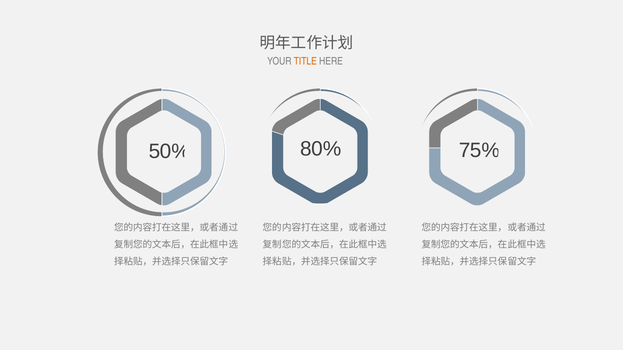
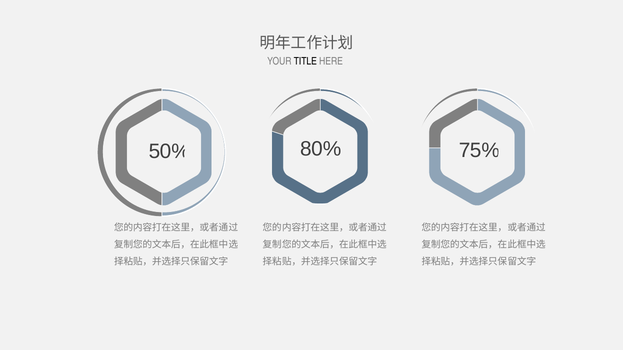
TITLE colour: orange -> black
